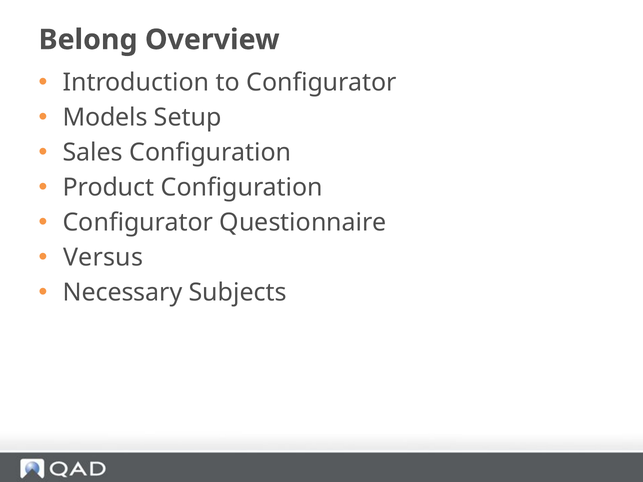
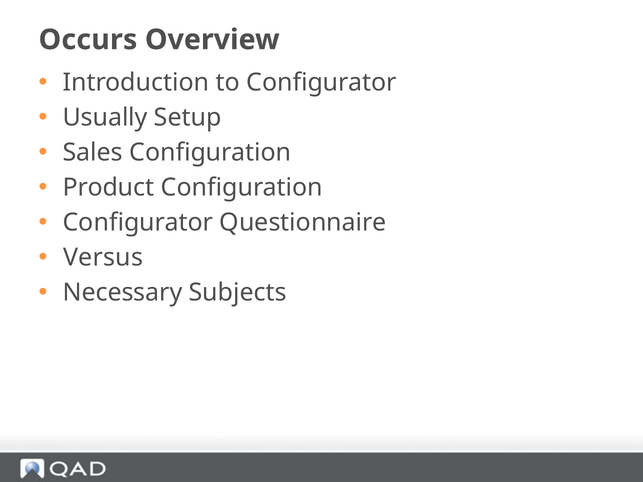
Belong: Belong -> Occurs
Models: Models -> Usually
